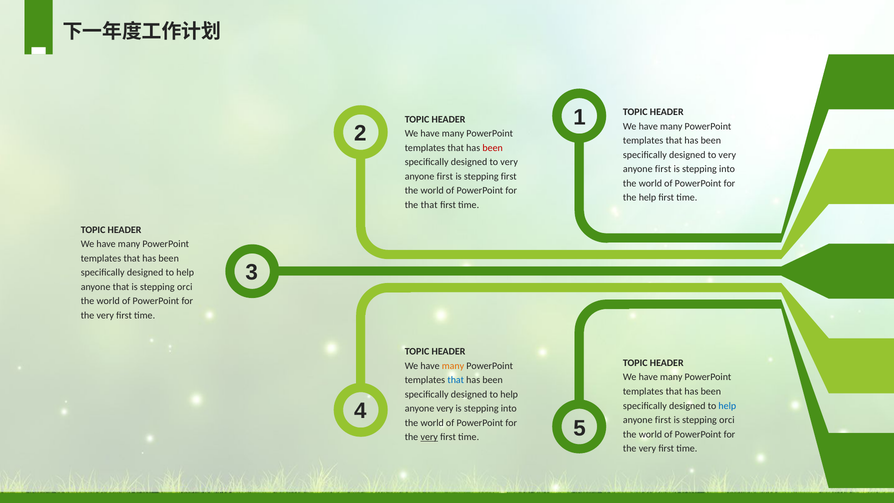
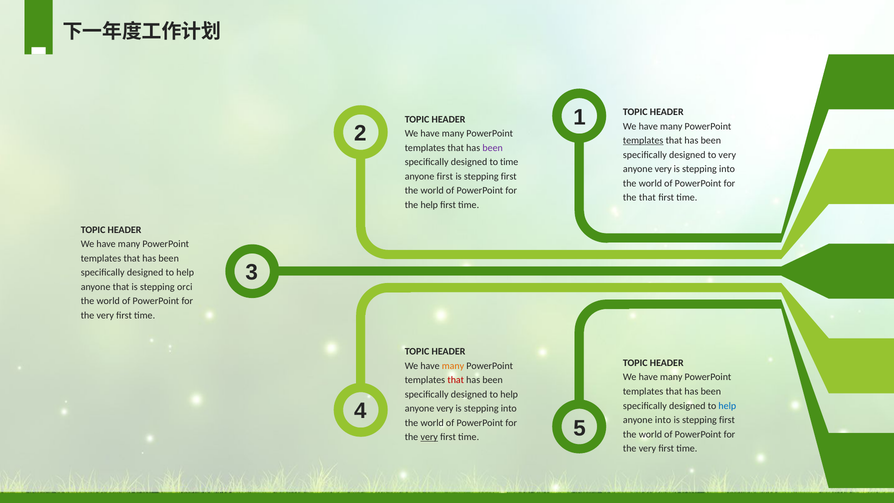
templates at (643, 141) underline: none -> present
been at (493, 148) colour: red -> purple
very at (509, 162): very -> time
first at (663, 169): first -> very
the help: help -> that
the that: that -> help
that at (456, 380) colour: blue -> red
first at (663, 420): first -> into
orci at (727, 420): orci -> first
